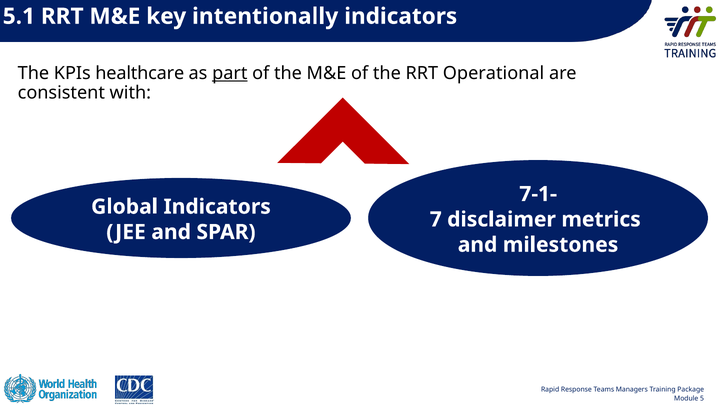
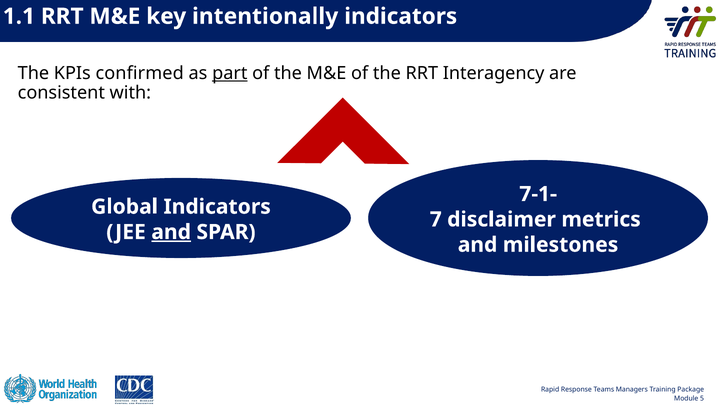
5.1: 5.1 -> 1.1
healthcare: healthcare -> confirmed
Operational: Operational -> Interagency
and at (171, 232) underline: none -> present
